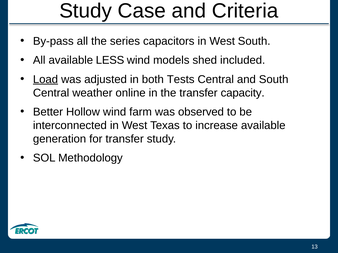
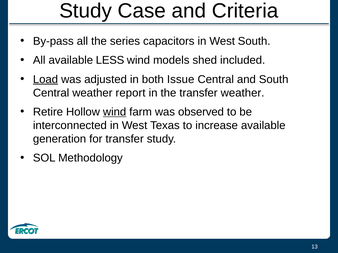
Tests: Tests -> Issue
online: online -> report
transfer capacity: capacity -> weather
Better: Better -> Retire
wind at (115, 112) underline: none -> present
